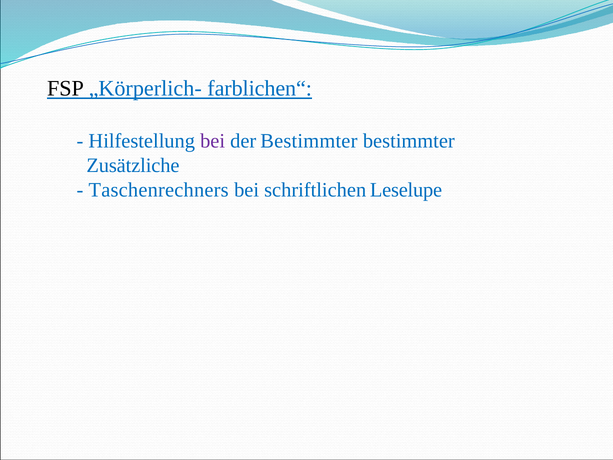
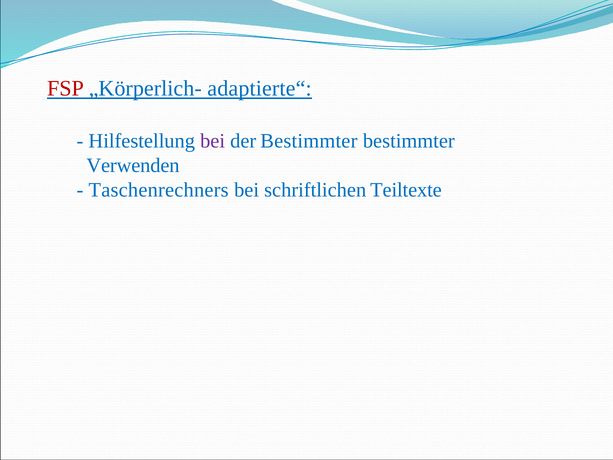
FSP colour: black -> red
farblichen“: farblichen“ -> adaptierte“
Zusätzliche: Zusätzliche -> Verwenden
Leselupe: Leselupe -> Teiltexte
